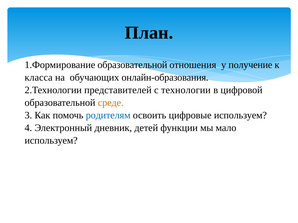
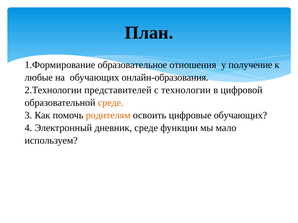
1.Формирование образовательной: образовательной -> образовательное
класса: класса -> любые
родителям colour: blue -> orange
цифровые используем: используем -> обучающих
дневник детей: детей -> среде
